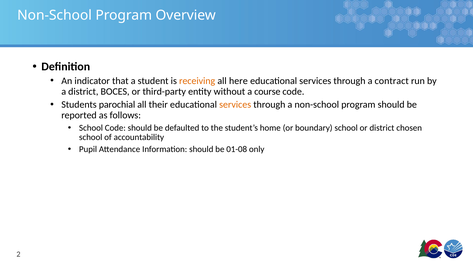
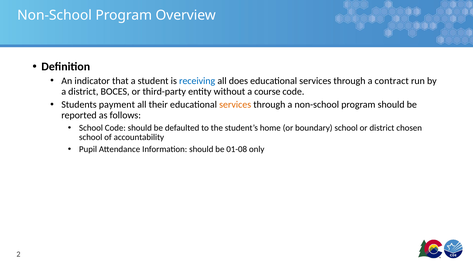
receiving colour: orange -> blue
here: here -> does
parochial: parochial -> payment
